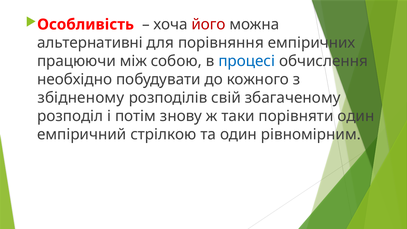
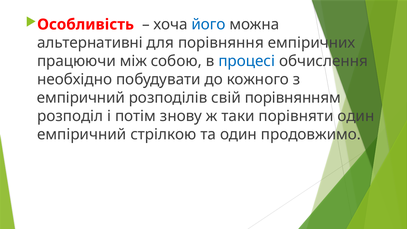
його colour: red -> blue
збідненому at (81, 98): збідненому -> емпіричний
збагаченому: збагаченому -> порівнянням
рівномірним: рівномірним -> продовжимо
